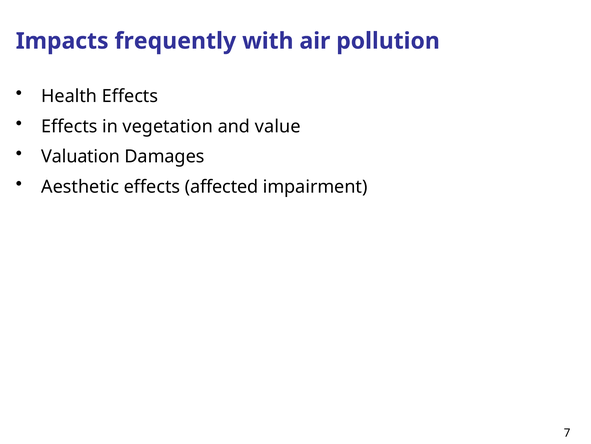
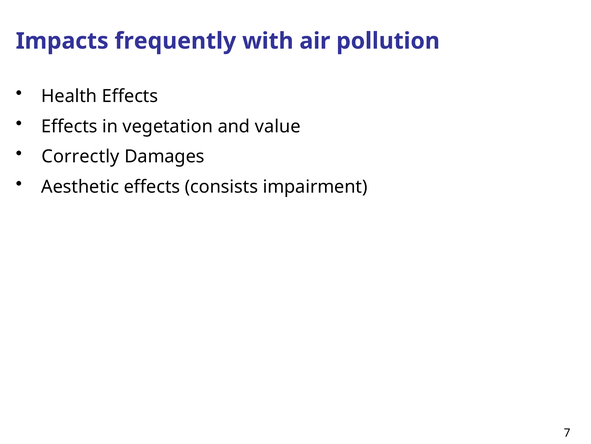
Valuation: Valuation -> Correctly
affected: affected -> consists
